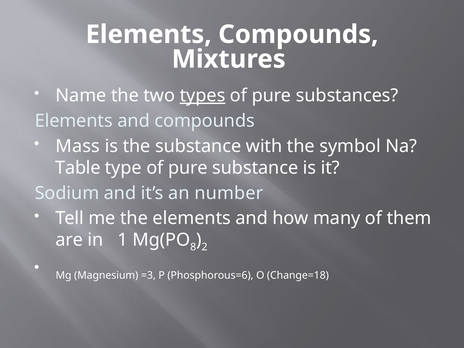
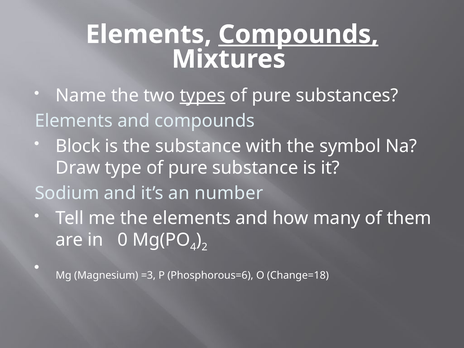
Compounds at (298, 34) underline: none -> present
Mass: Mass -> Block
Table: Table -> Draw
1: 1 -> 0
8: 8 -> 4
